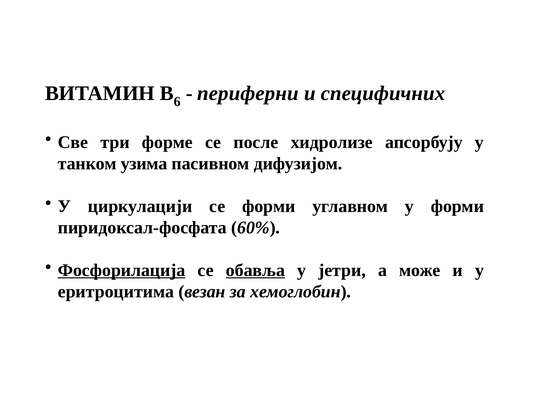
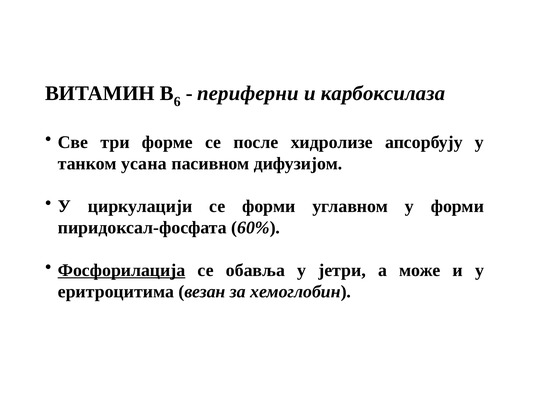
специфичних: специфичних -> карбоксилаза
узима: узима -> усана
обавља underline: present -> none
